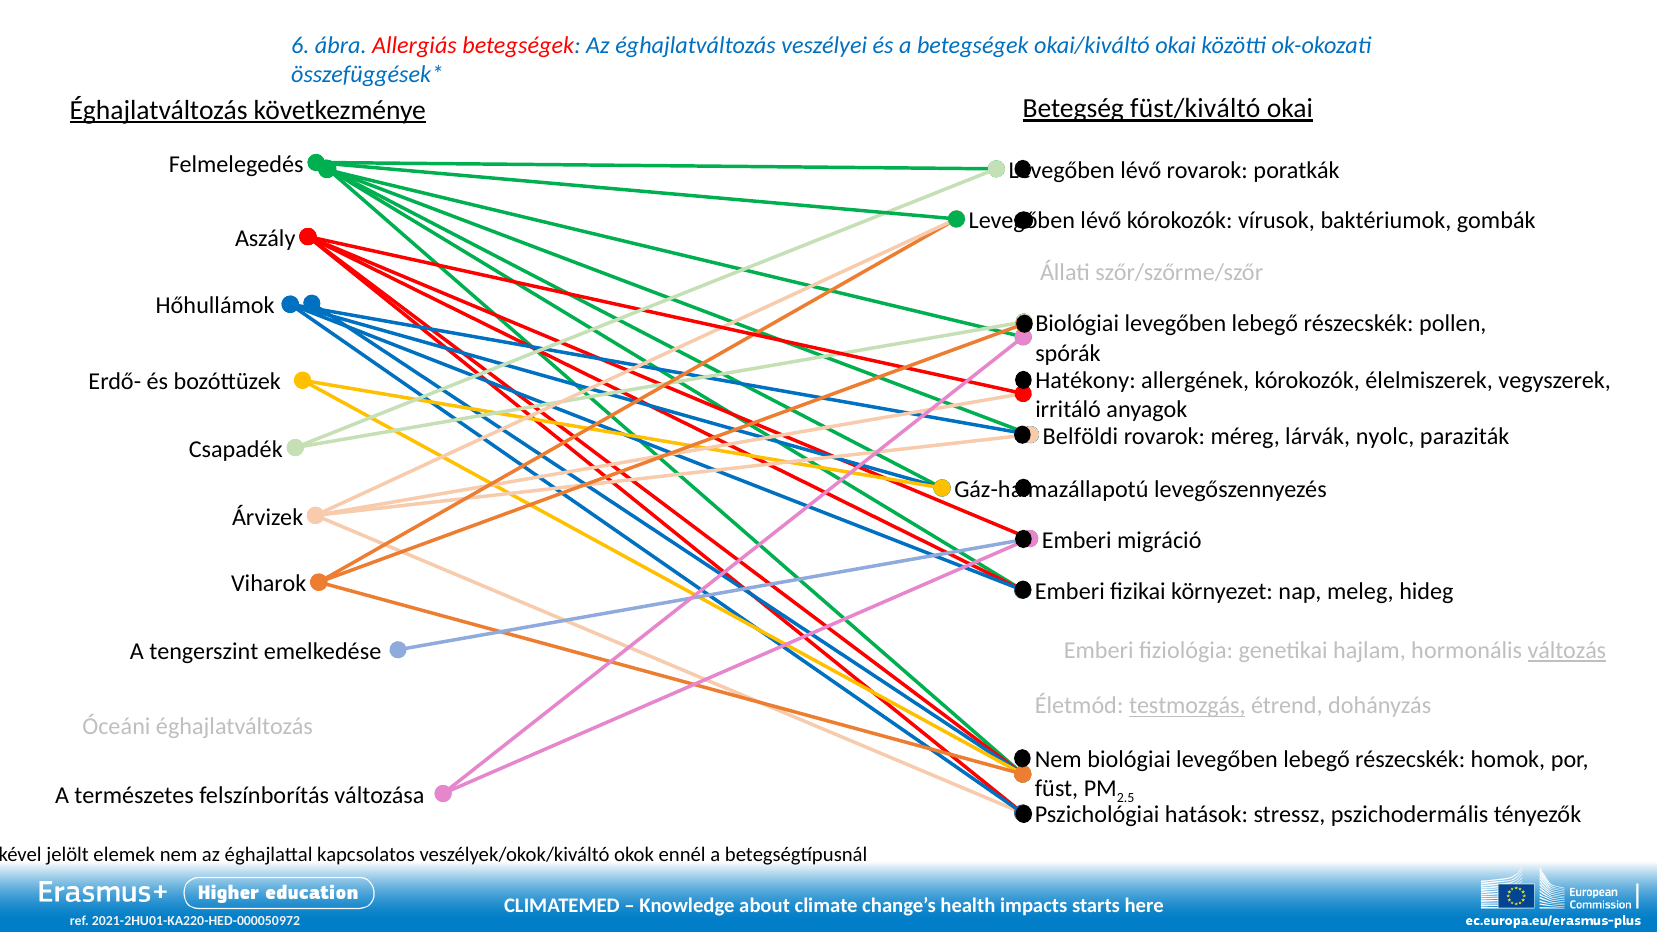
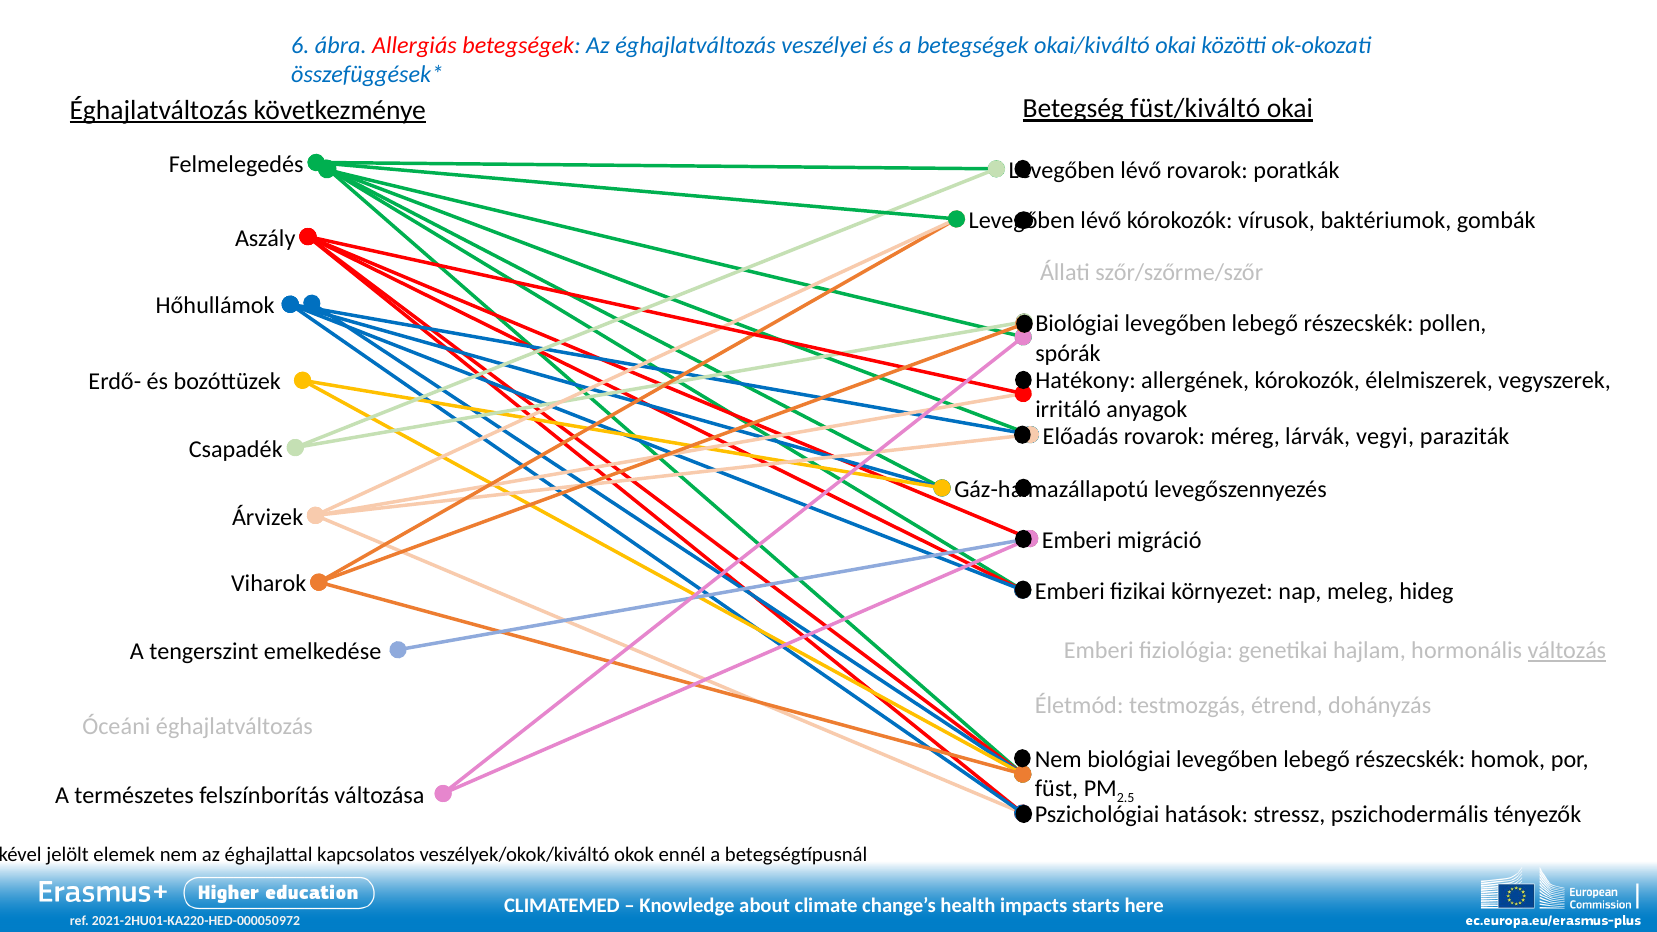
Belföldi: Belföldi -> Előadás
nyolc: nyolc -> vegyi
testmozgás underline: present -> none
